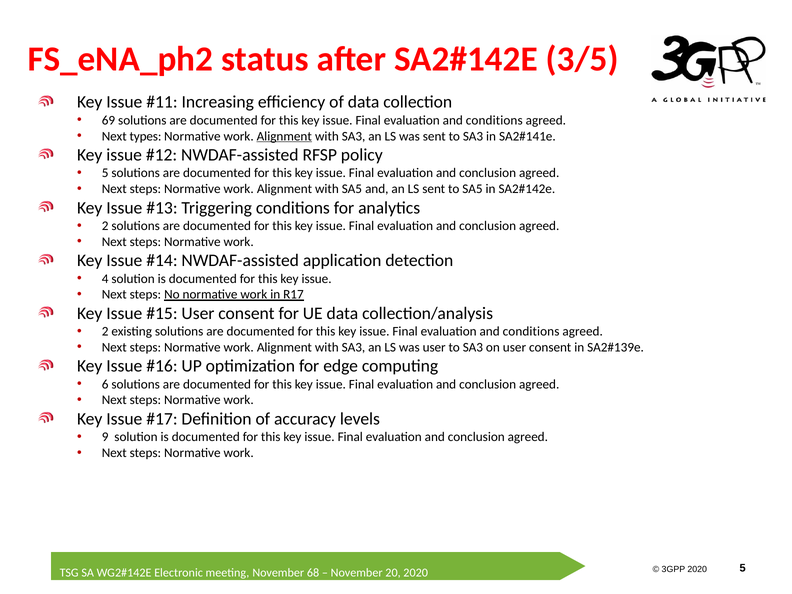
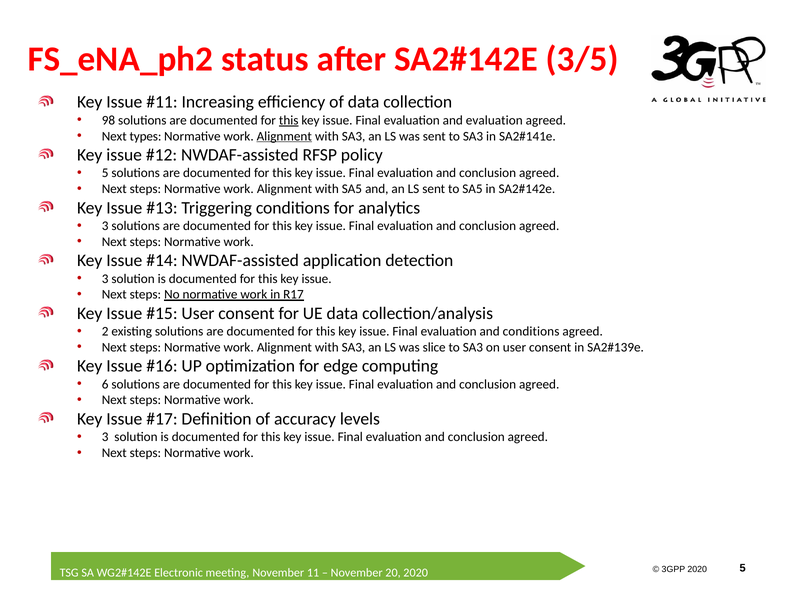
69: 69 -> 98
this at (289, 120) underline: none -> present
conditions at (494, 120): conditions -> evaluation
2 at (105, 226): 2 -> 3
4 at (105, 279): 4 -> 3
was user: user -> slice
9 at (105, 437): 9 -> 3
68: 68 -> 11
